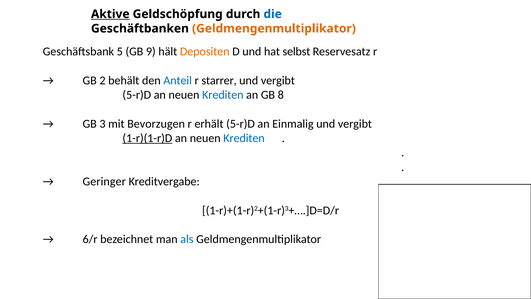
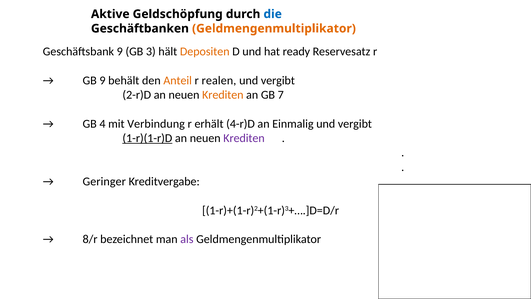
Aktive underline: present -> none
Geschäftsbank 5: 5 -> 9
9: 9 -> 3
selbst: selbst -> ready
GB 2: 2 -> 9
Anteil colour: blue -> orange
starrer: starrer -> realen
5-r)D at (137, 95): 5-r)D -> 2-r)D
Krediten at (223, 95) colour: blue -> orange
8: 8 -> 7
3: 3 -> 4
Bevorzugen: Bevorzugen -> Verbindung
erhält 5-r)D: 5-r)D -> 4-r)D
Krediten at (244, 138) colour: blue -> purple
6/r: 6/r -> 8/r
als colour: blue -> purple
